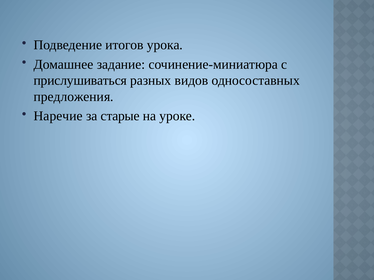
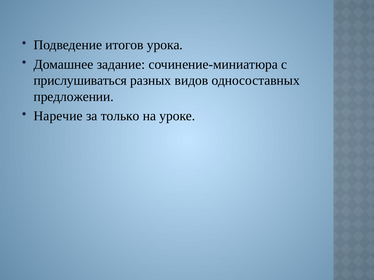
предложения: предложения -> предложении
старые: старые -> только
